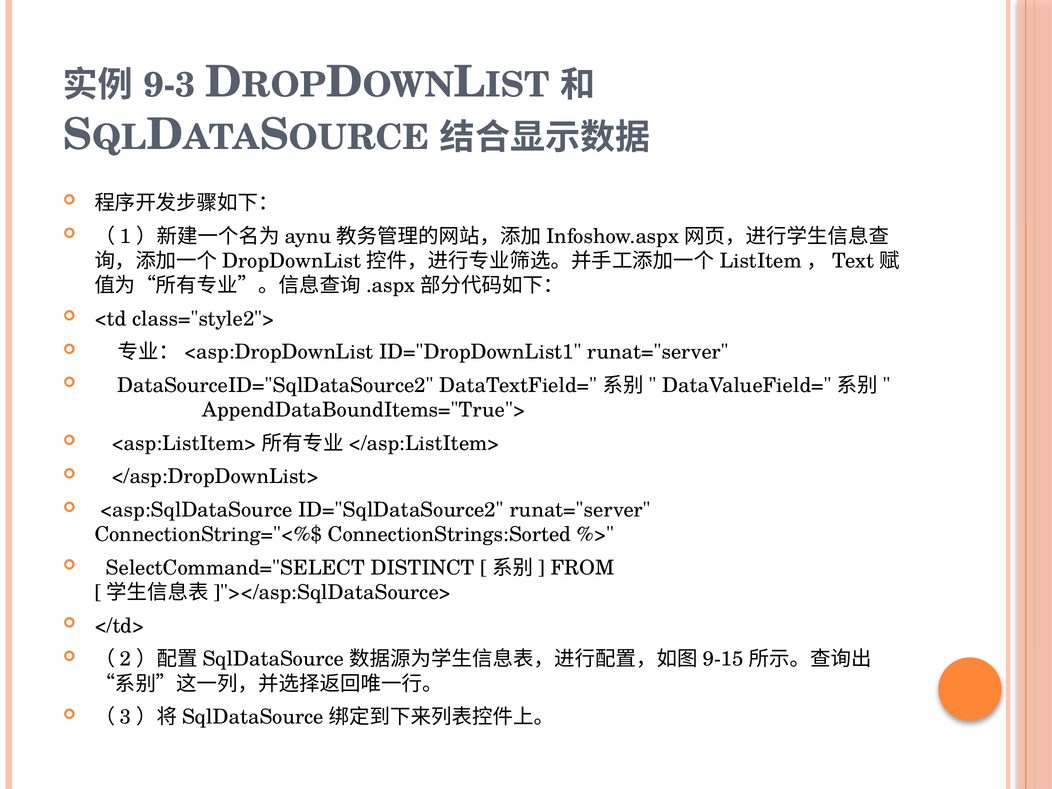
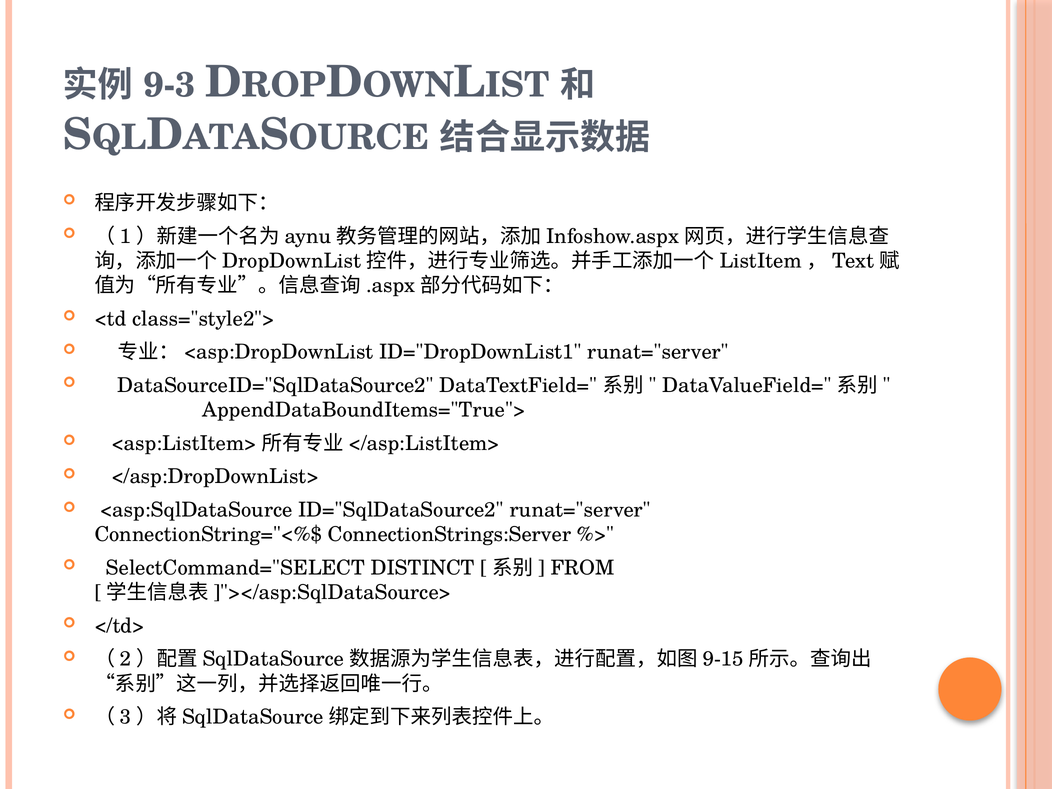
ConnectionStrings:Sorted: ConnectionStrings:Sorted -> ConnectionStrings:Server
